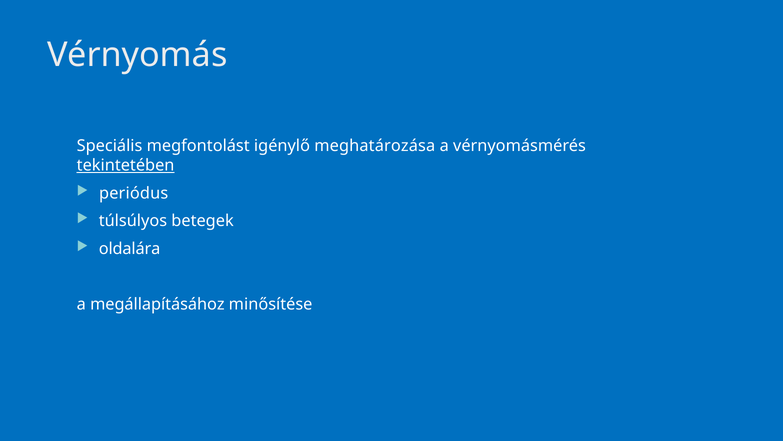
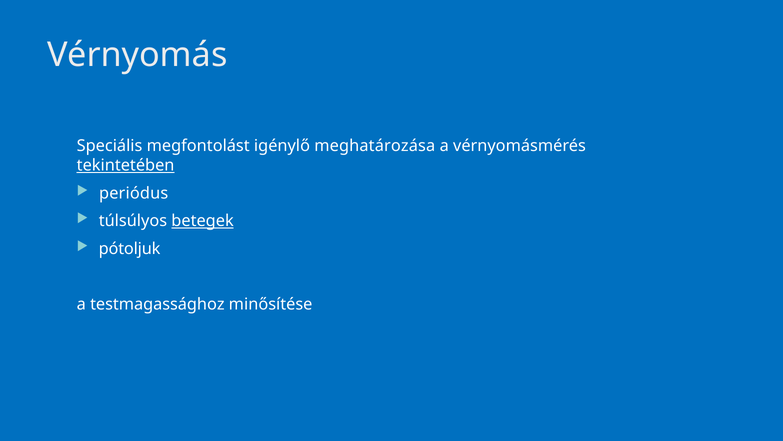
betegek underline: none -> present
oldalára: oldalára -> pótoljuk
megállapításához: megállapításához -> testmagassághoz
